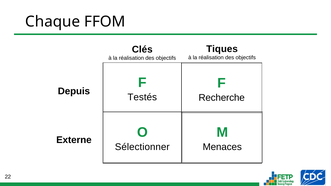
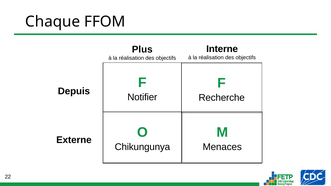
Tiques: Tiques -> Interne
Clés: Clés -> Plus
Testés: Testés -> Notifier
Sélectionner: Sélectionner -> Chikungunya
